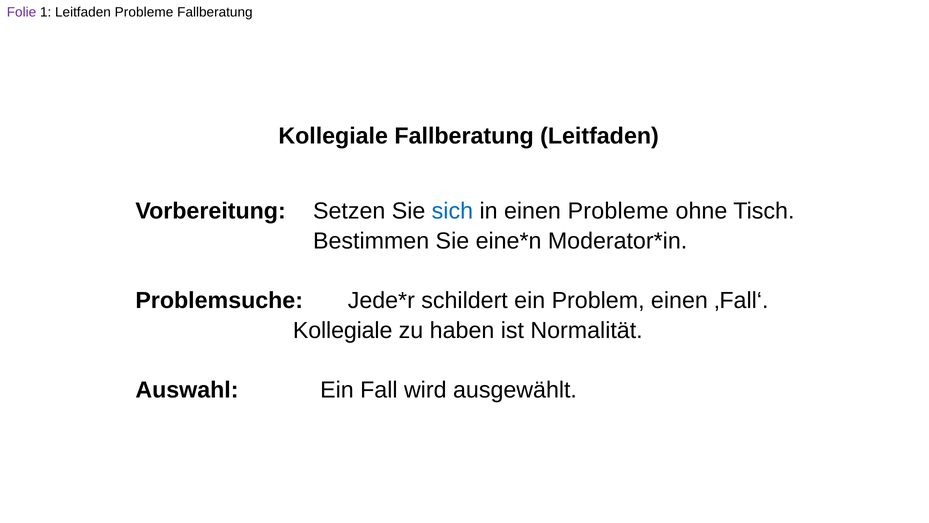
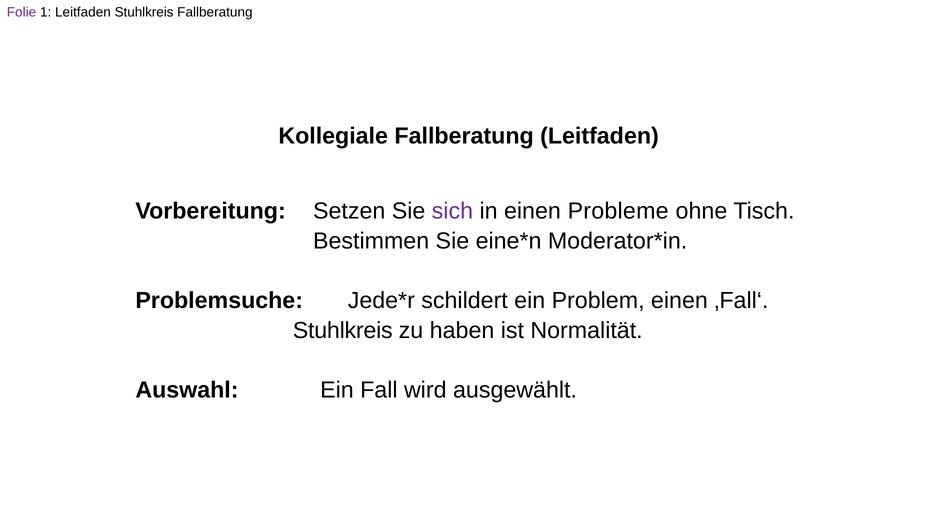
Leitfaden Probleme: Probleme -> Stuhlkreis
sich colour: blue -> purple
Kollegiale at (343, 330): Kollegiale -> Stuhlkreis
